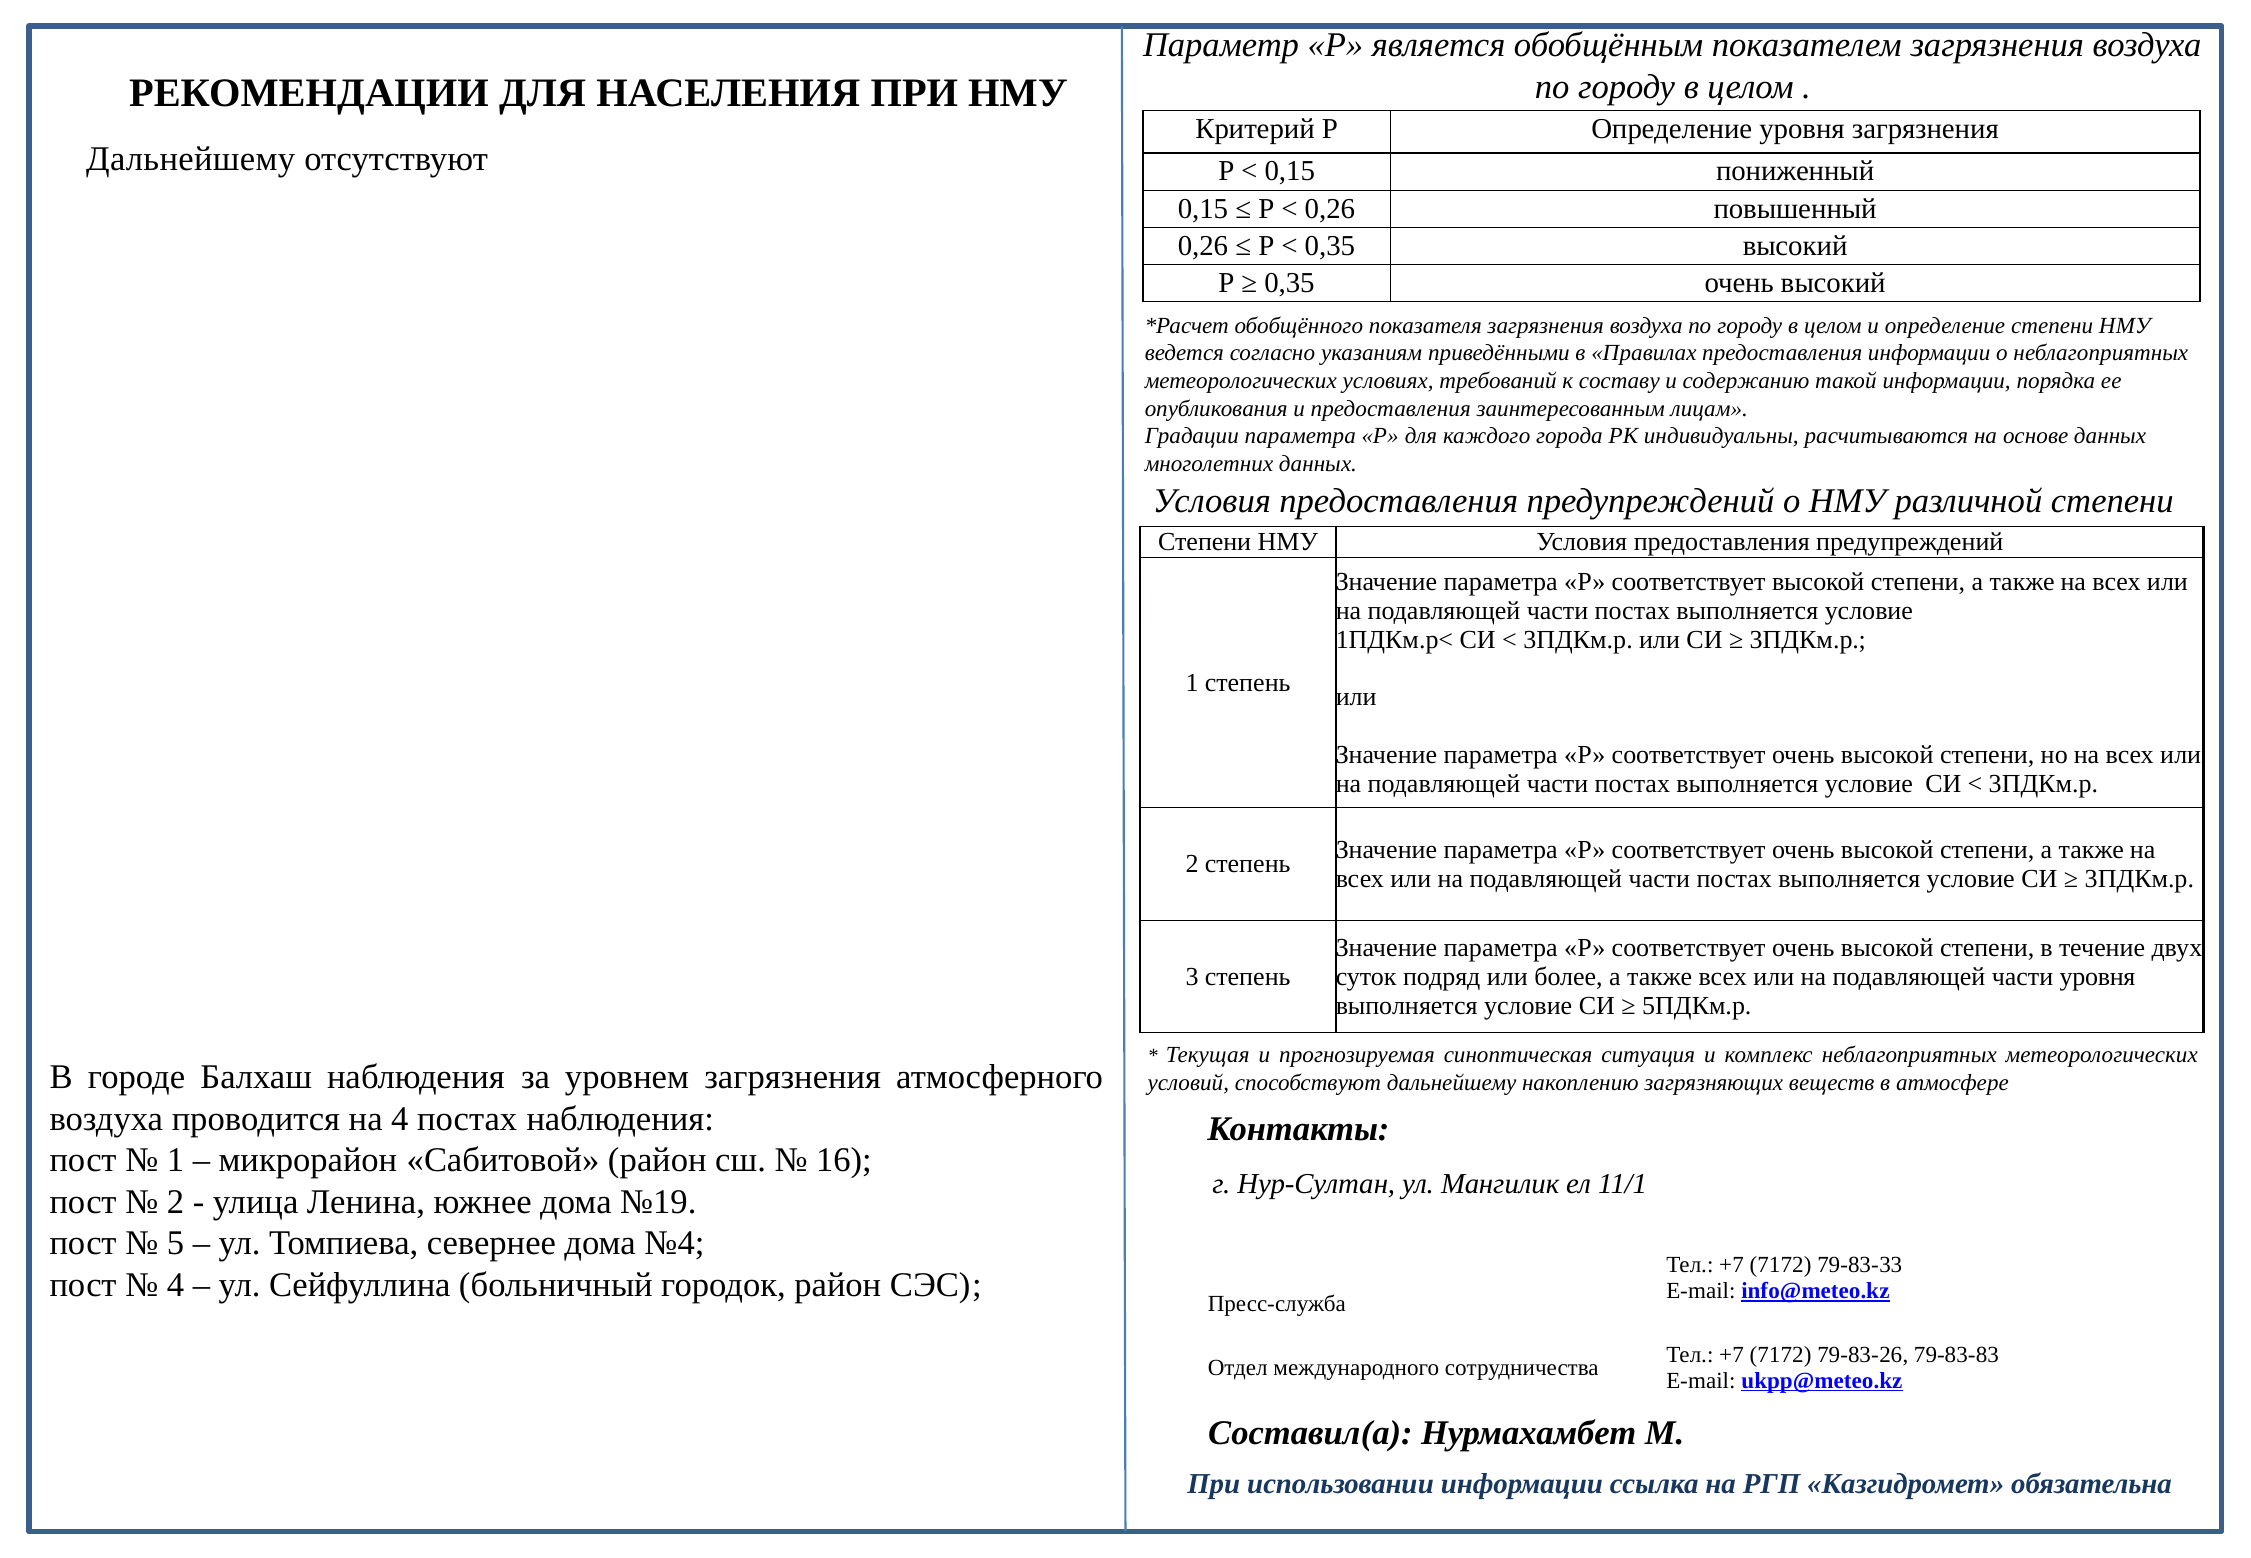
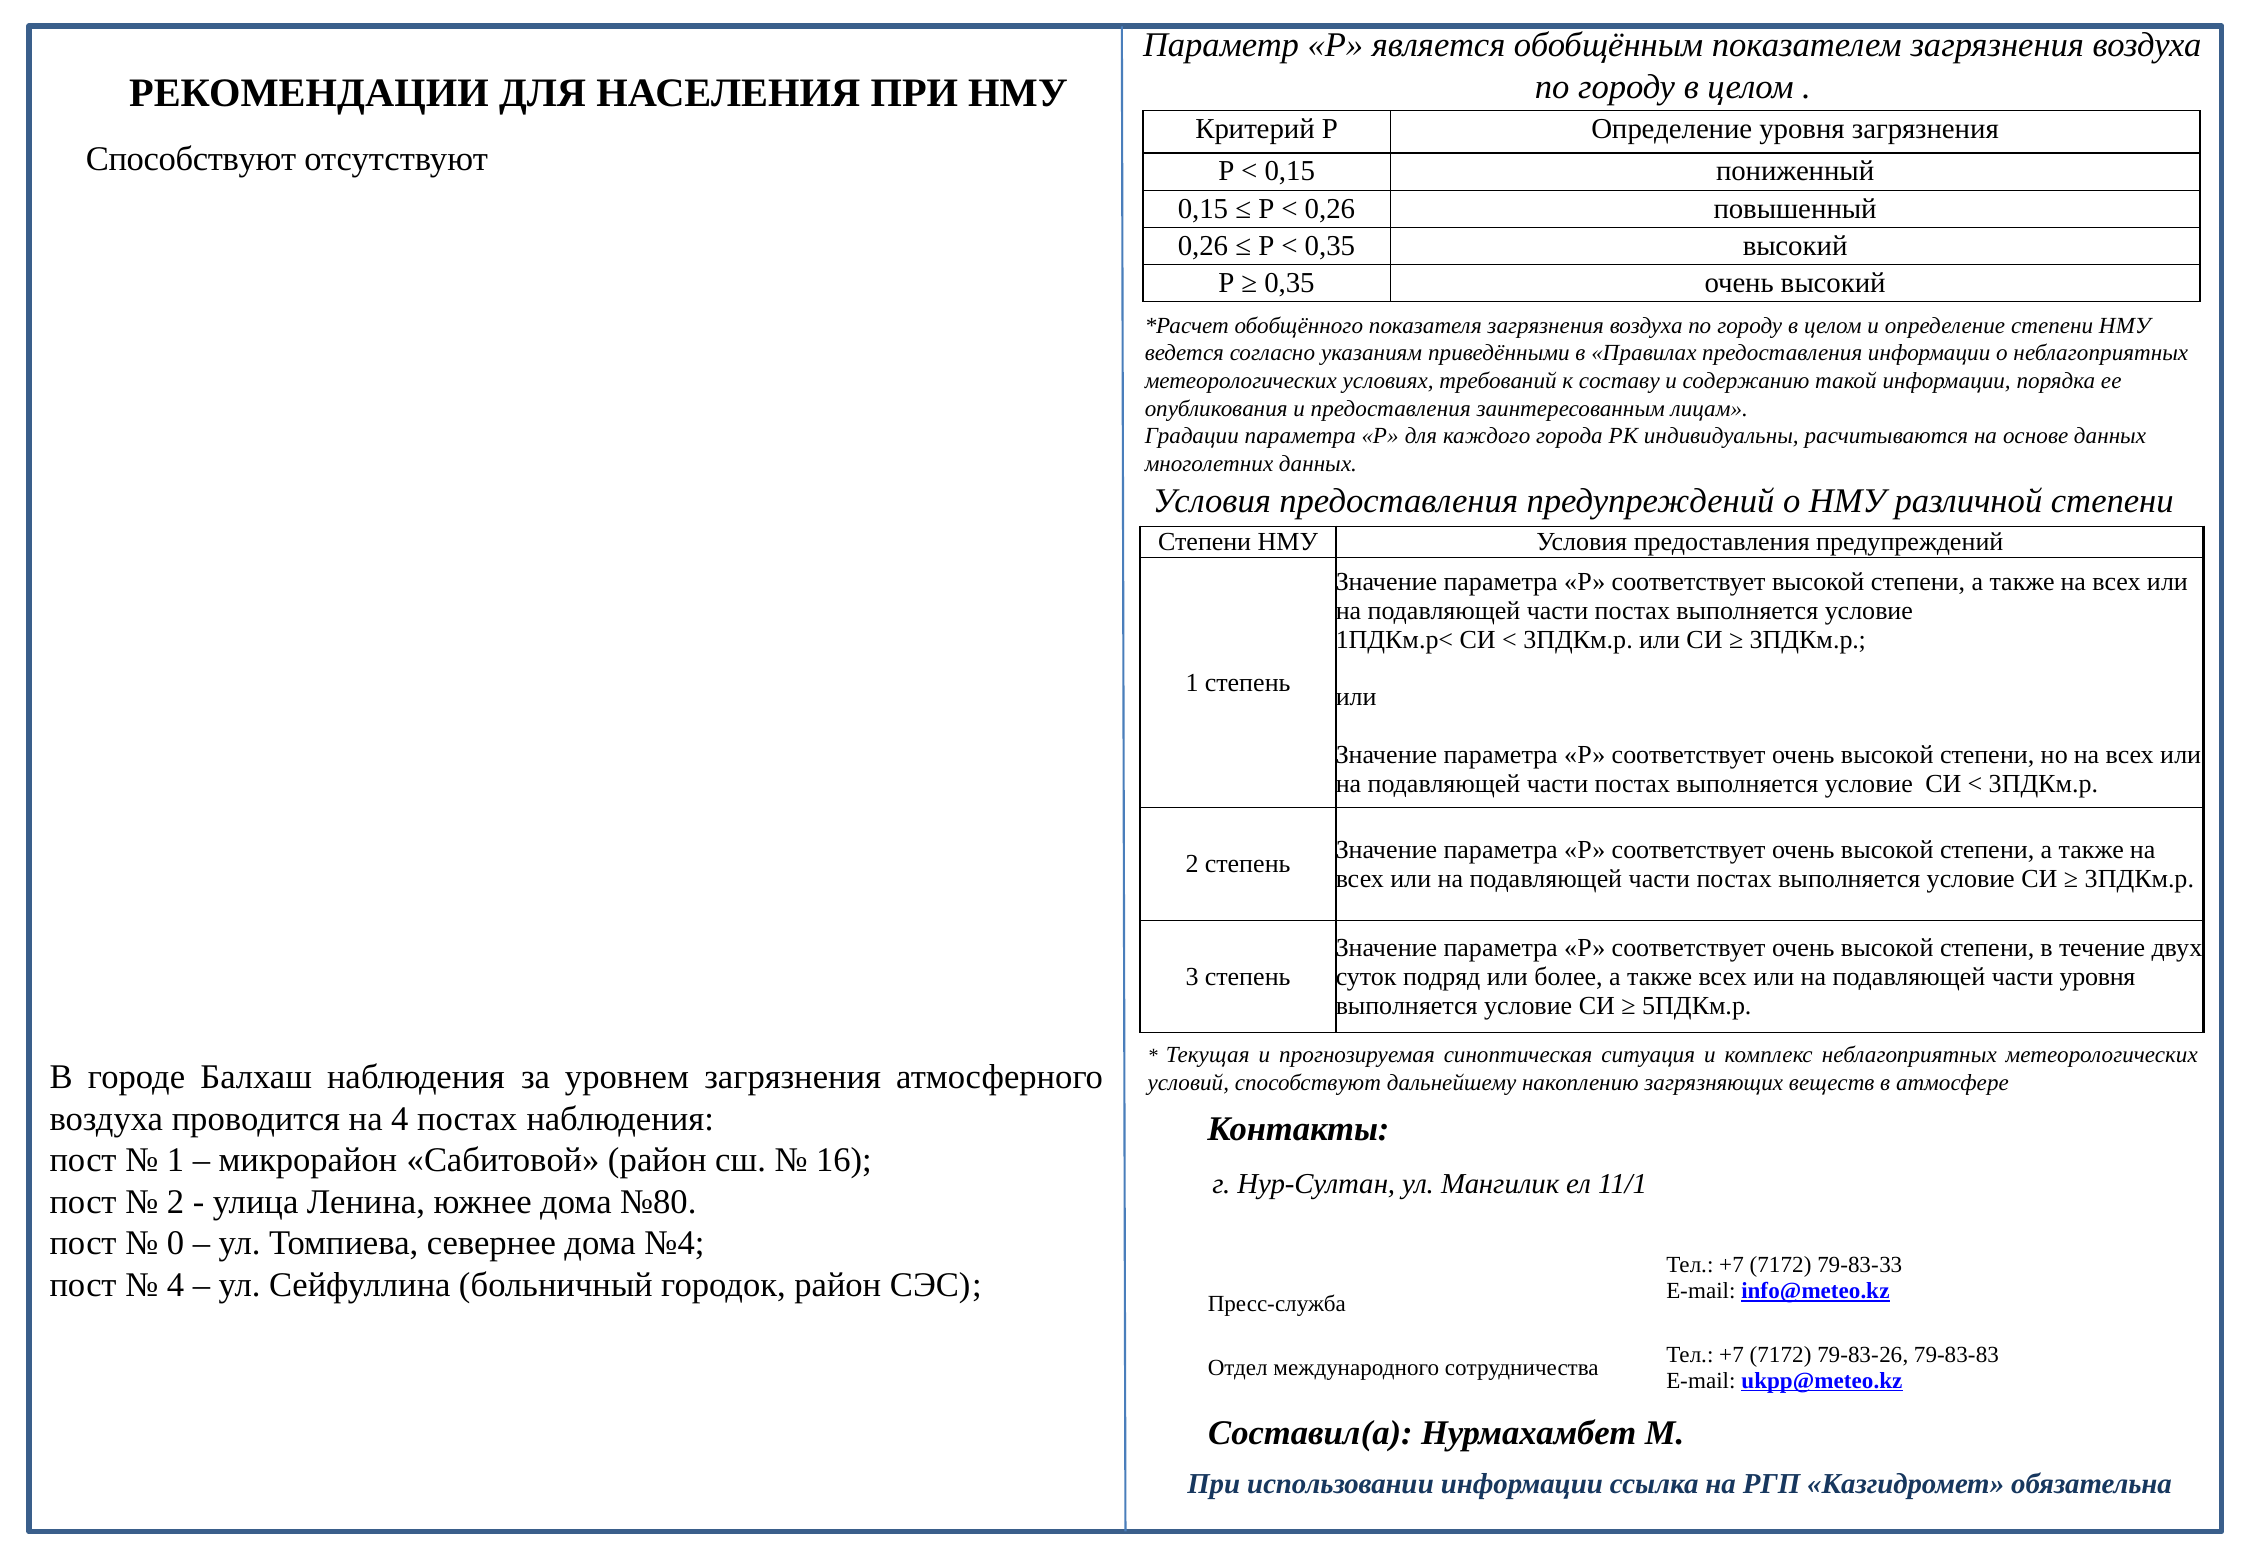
Дальнейшему at (191, 160): Дальнейшему -> Способствуют
№19: №19 -> №80
5: 5 -> 0
